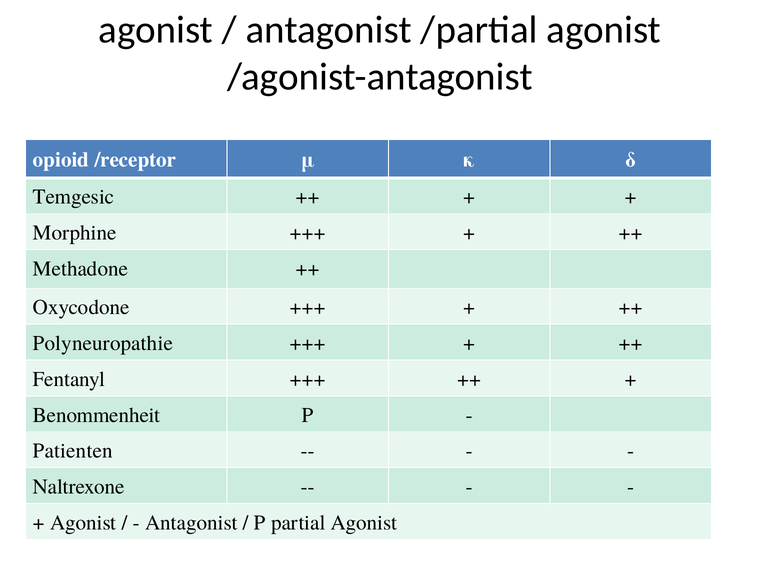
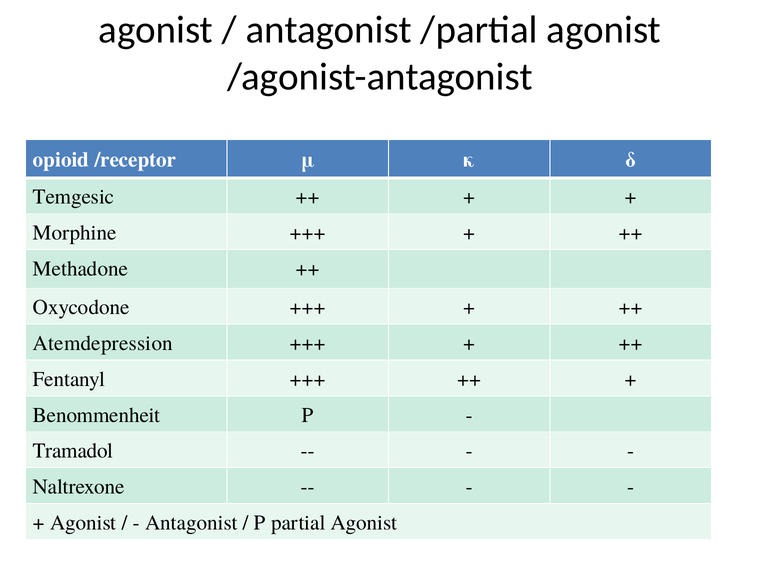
Polyneuropathie: Polyneuropathie -> Atemdepression
Patienten: Patienten -> Tramadol
